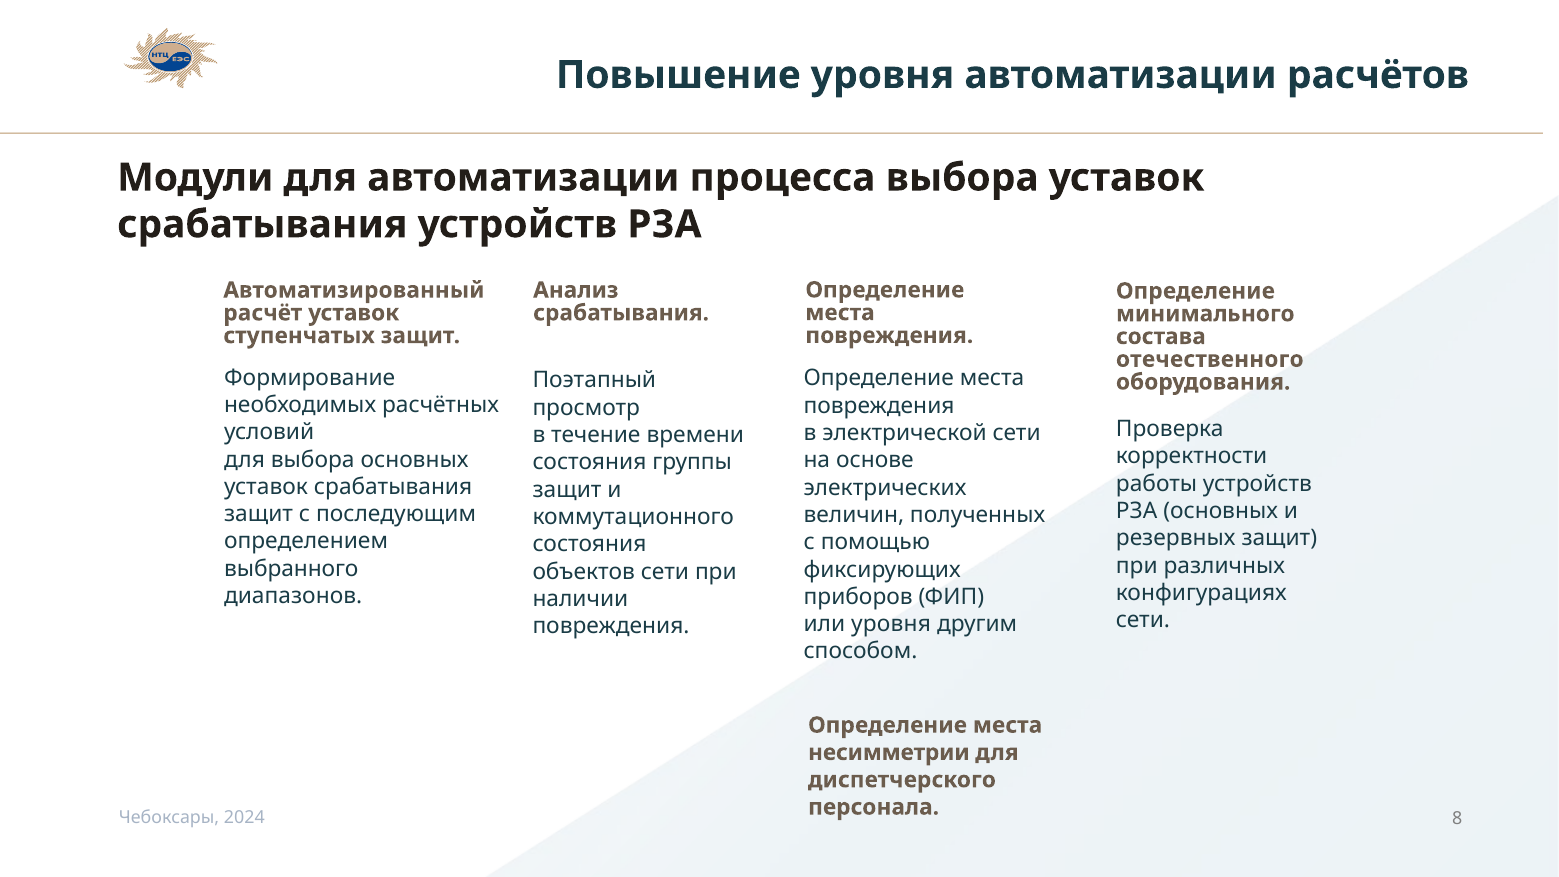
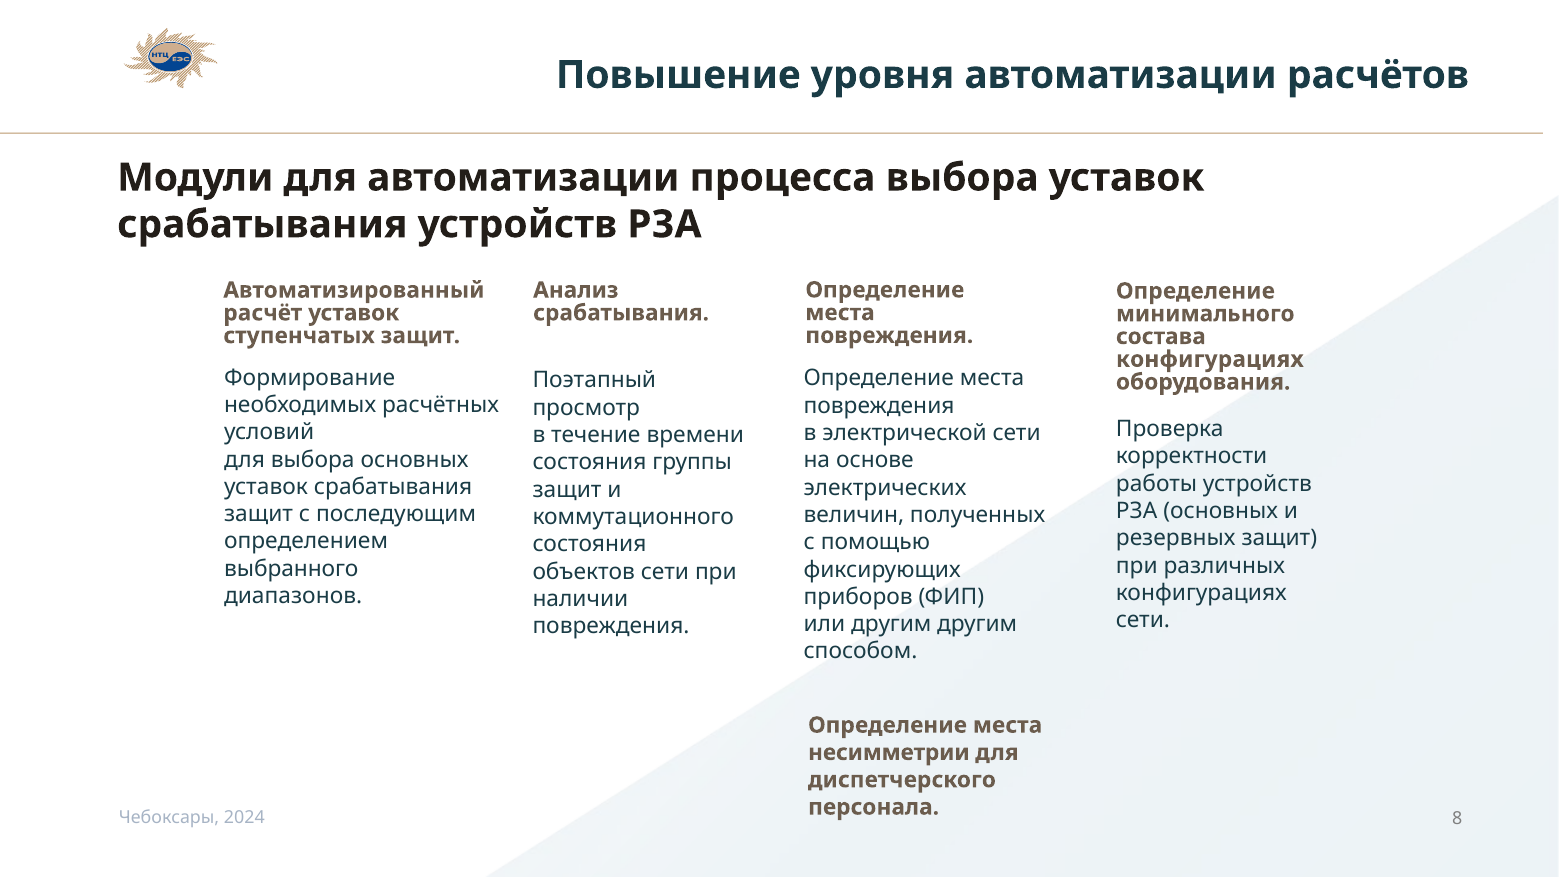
отечественного at (1210, 359): отечественного -> конфигурациях
или уровня: уровня -> другим
